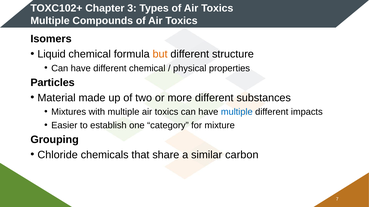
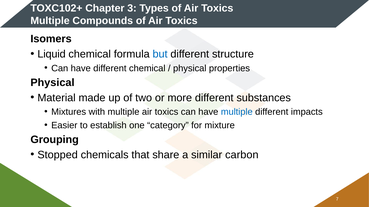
but colour: orange -> blue
Particles at (53, 83): Particles -> Physical
Chloride: Chloride -> Stopped
